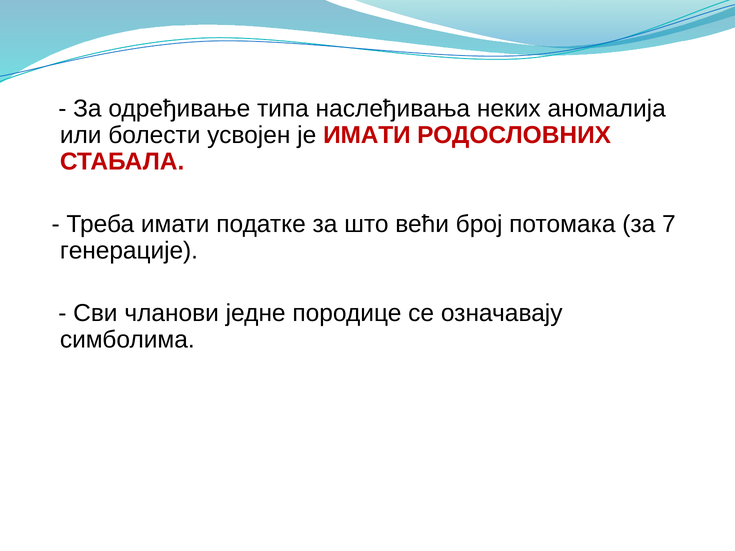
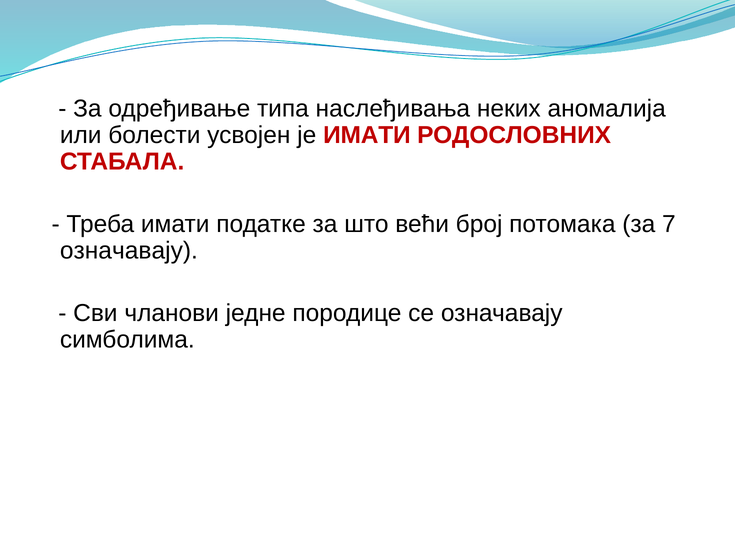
генерације at (129, 251): генерације -> означавају
